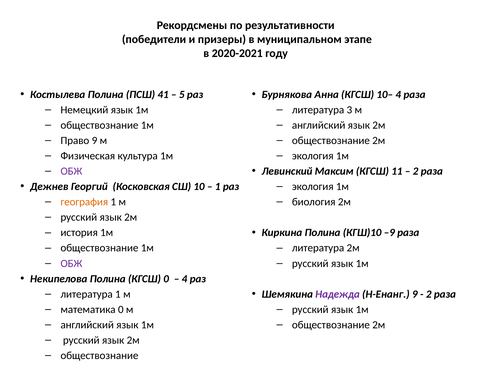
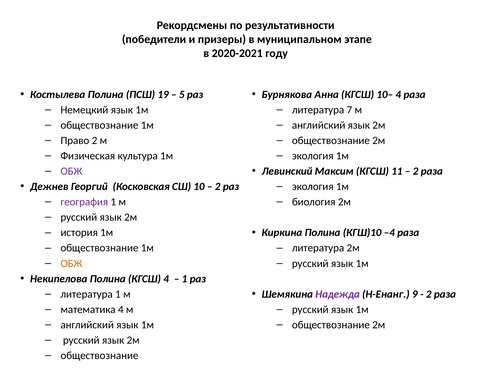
41: 41 -> 19
3: 3 -> 7
Право 9: 9 -> 2
1 at (218, 187): 1 -> 2
география colour: orange -> purple
–9: –9 -> –4
ОБЖ at (71, 264) colour: purple -> orange
КГСШ 0: 0 -> 4
4 at (185, 279): 4 -> 1
математика 0: 0 -> 4
